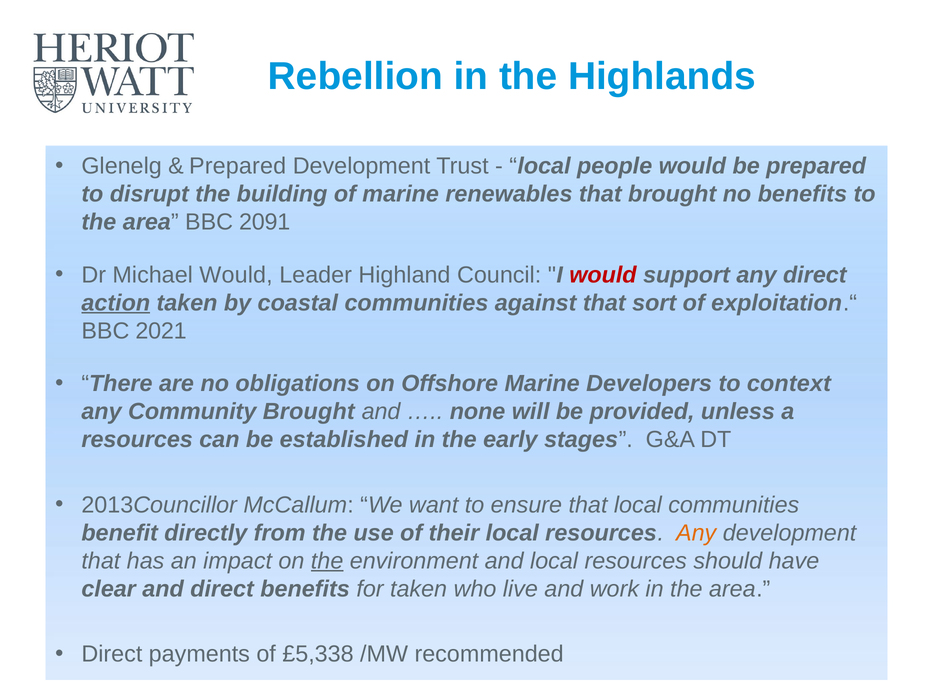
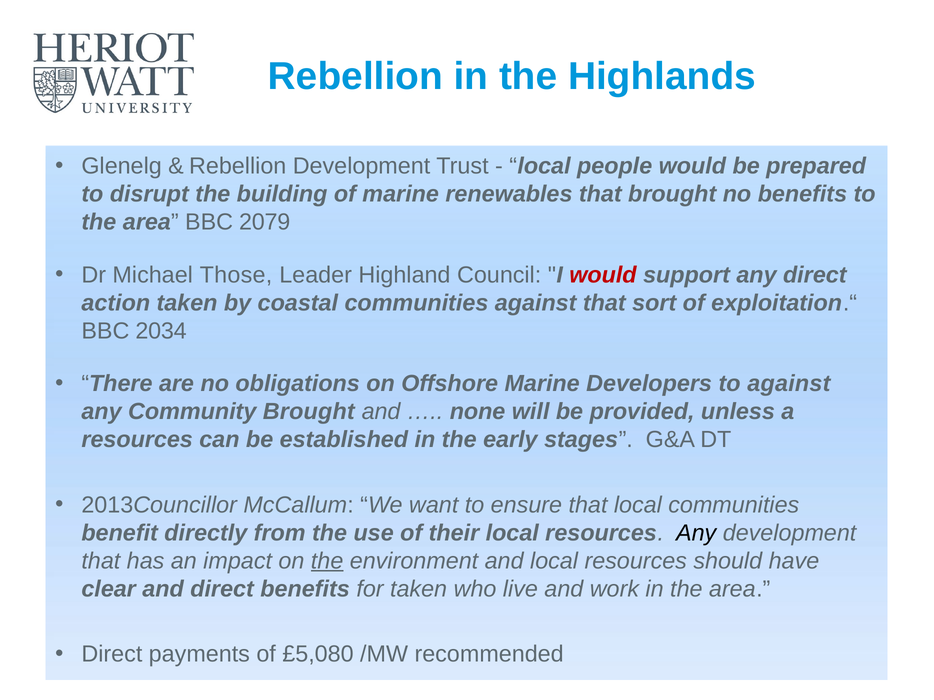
Prepared at (238, 166): Prepared -> Rebellion
2091: 2091 -> 2079
Michael Would: Would -> Those
action underline: present -> none
2021: 2021 -> 2034
to context: context -> against
Any at (696, 533) colour: orange -> black
£5,338: £5,338 -> £5,080
